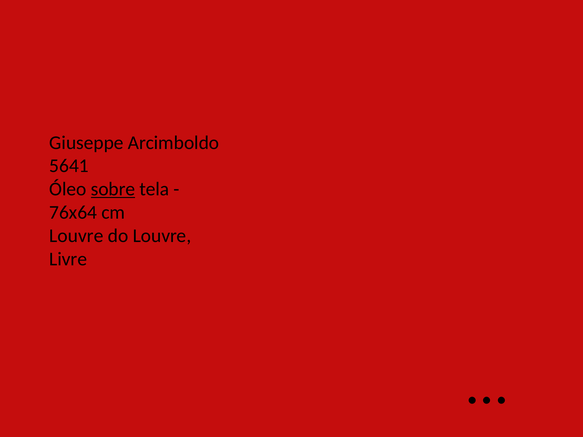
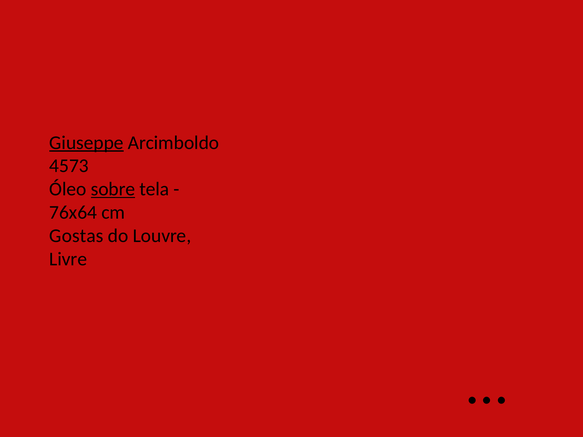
Giuseppe underline: none -> present
5641: 5641 -> 4573
Louvre at (76, 236): Louvre -> Gostas
